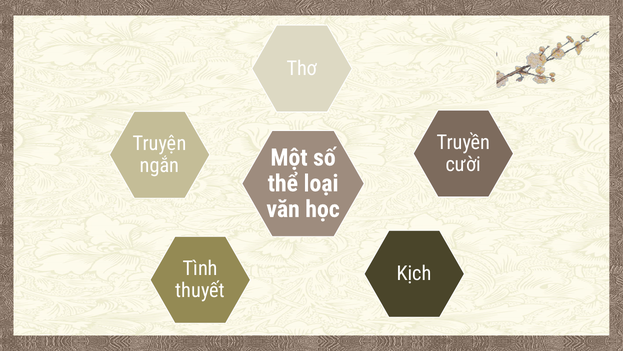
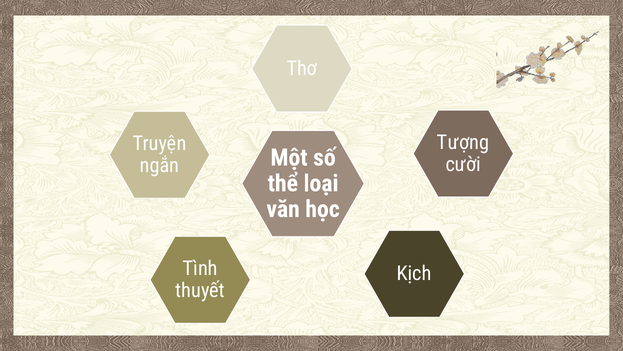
Truyền: Truyền -> Tượng
